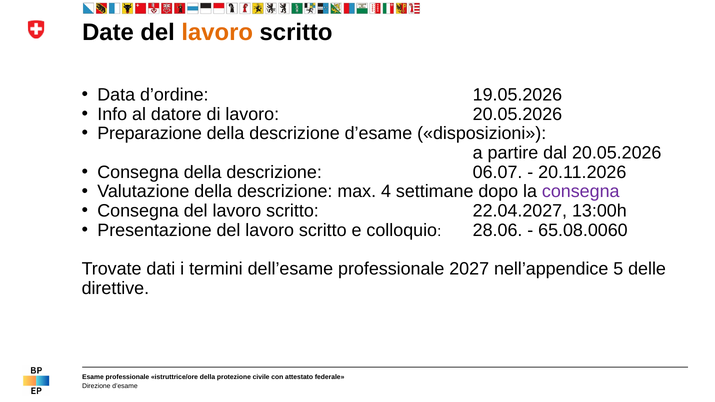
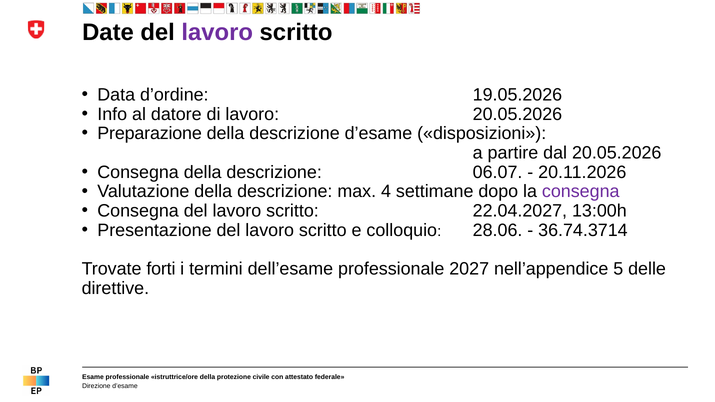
lavoro at (217, 32) colour: orange -> purple
65.08.0060: 65.08.0060 -> 36.74.3714
dati: dati -> forti
